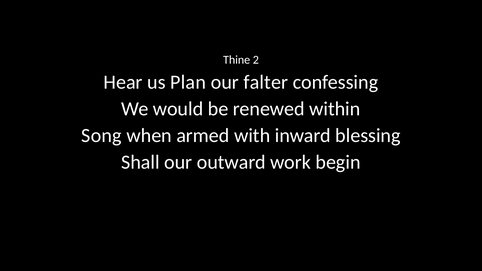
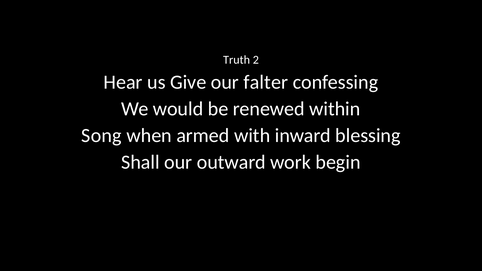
Thine: Thine -> Truth
Plan: Plan -> Give
